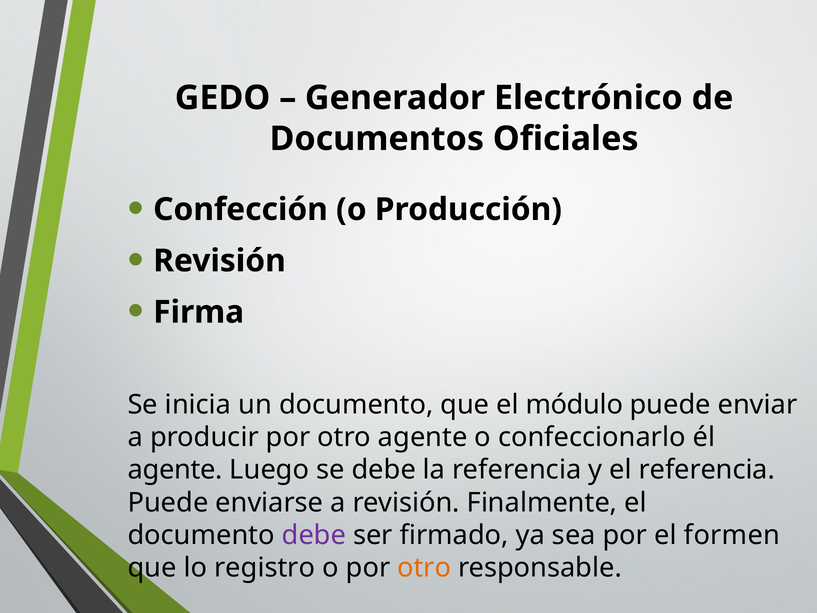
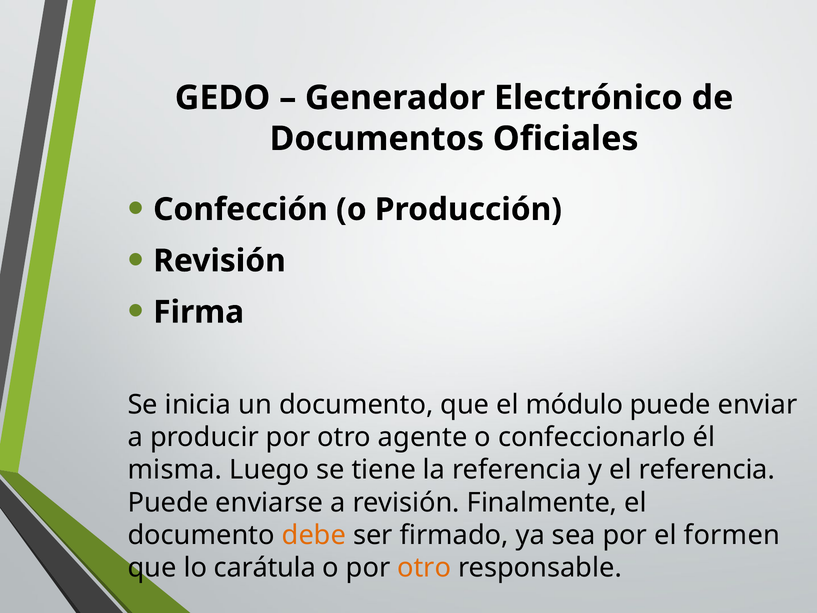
agente at (175, 470): agente -> misma
se debe: debe -> tiene
debe at (314, 535) colour: purple -> orange
registro: registro -> carátula
